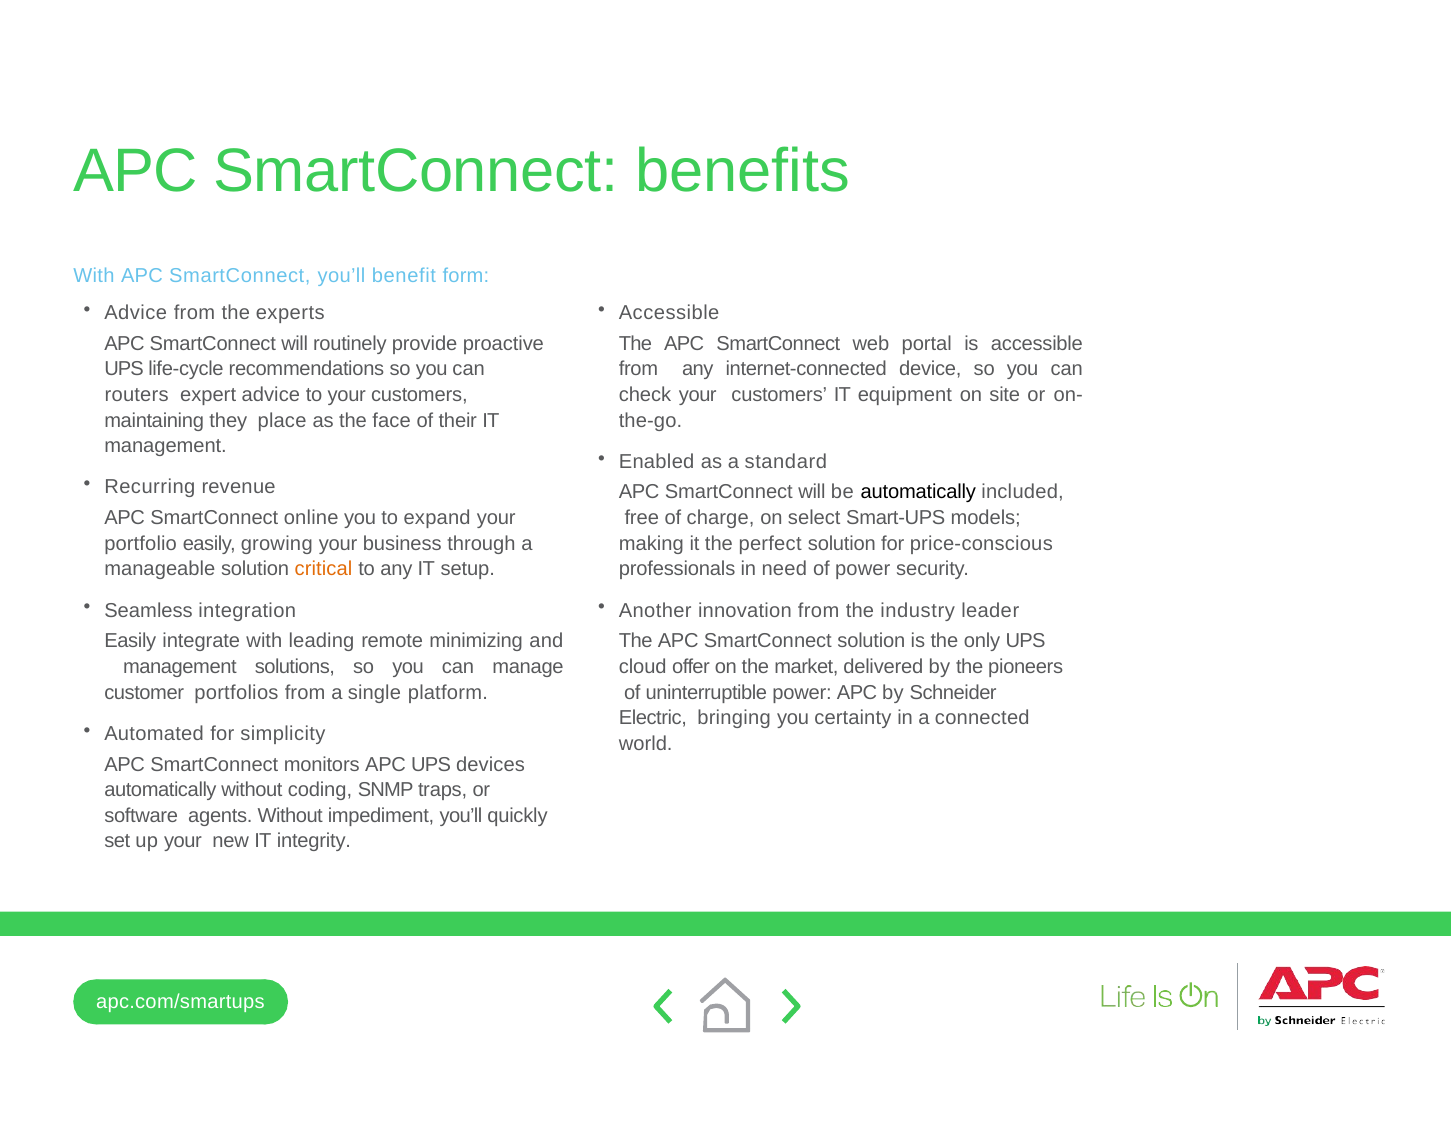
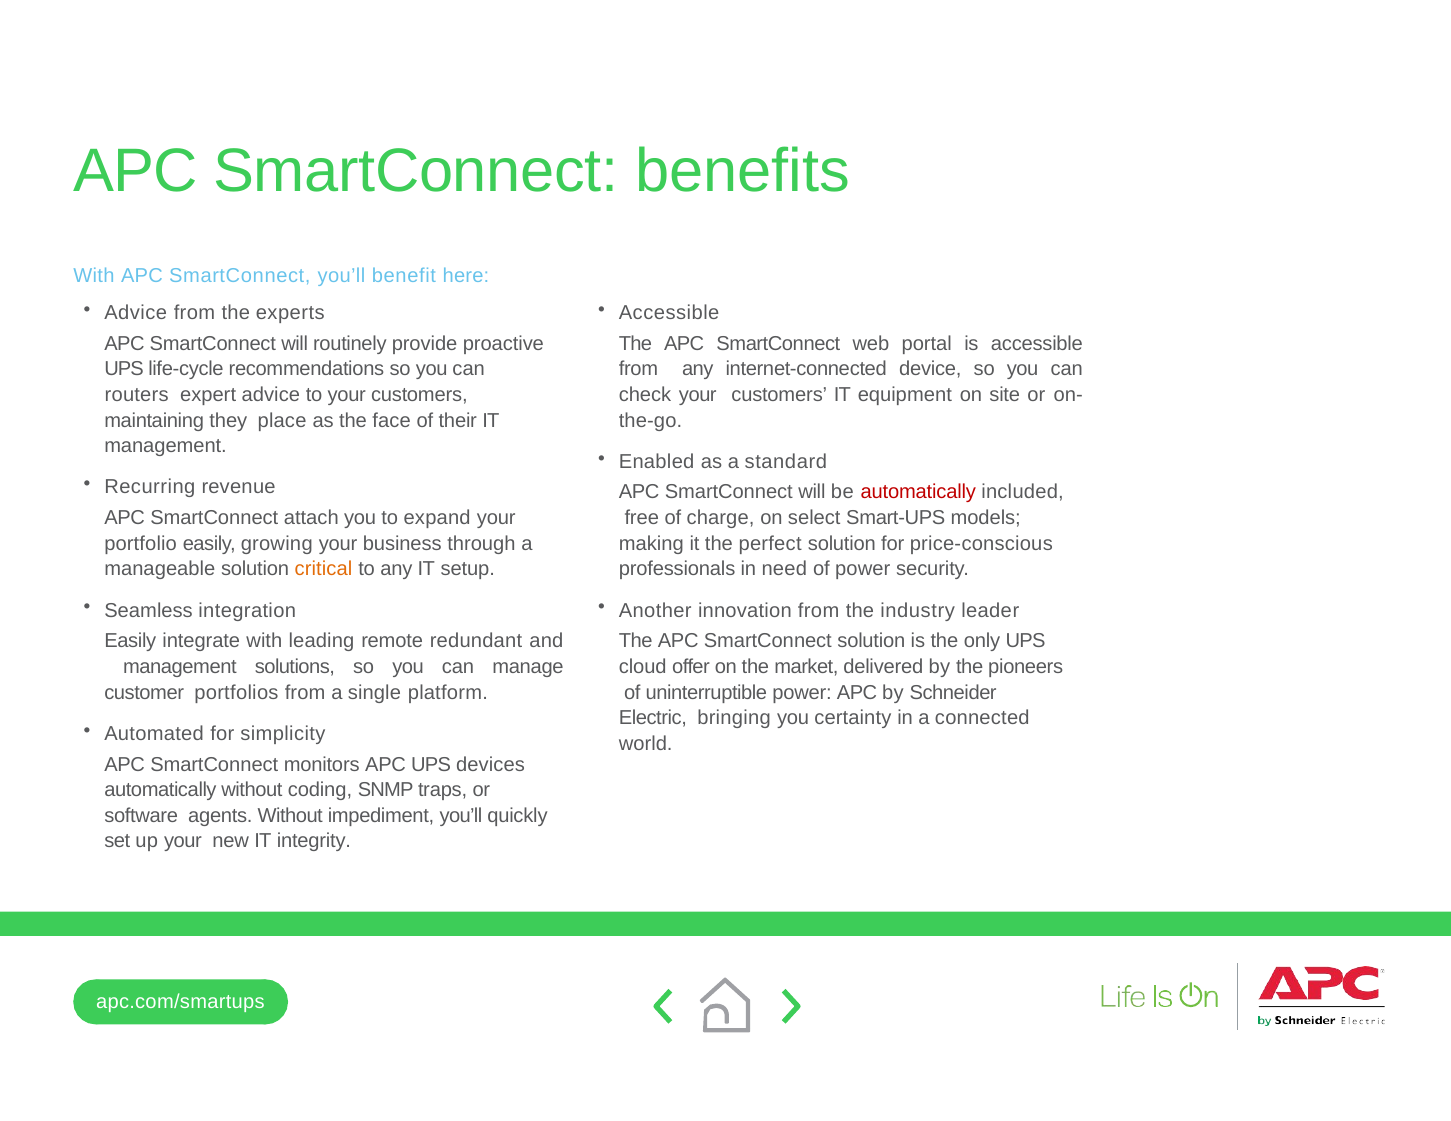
form: form -> here
automatically at (918, 492) colour: black -> red
online: online -> attach
minimizing: minimizing -> redundant
